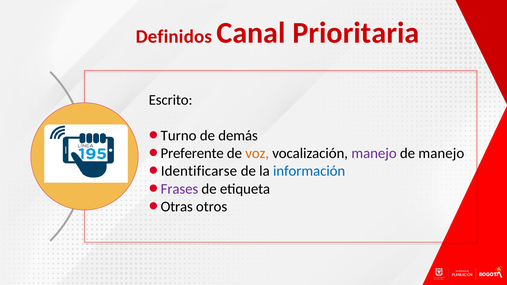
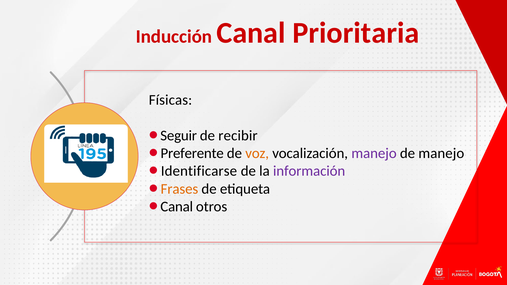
Definidos: Definidos -> Inducción
Escrito: Escrito -> Físicas
Turno: Turno -> Seguir
demás: demás -> recibir
información colour: blue -> purple
Frases colour: purple -> orange
Otras at (177, 207): Otras -> Canal
